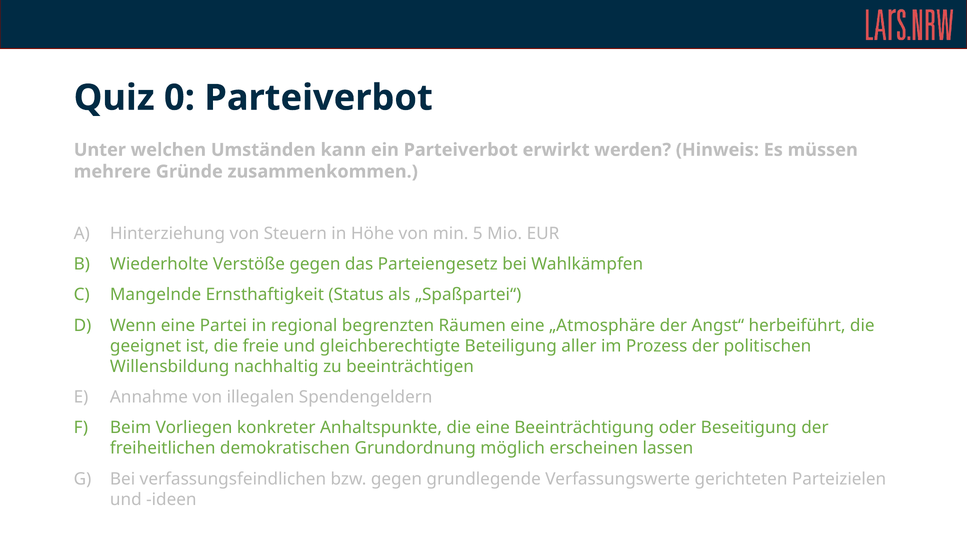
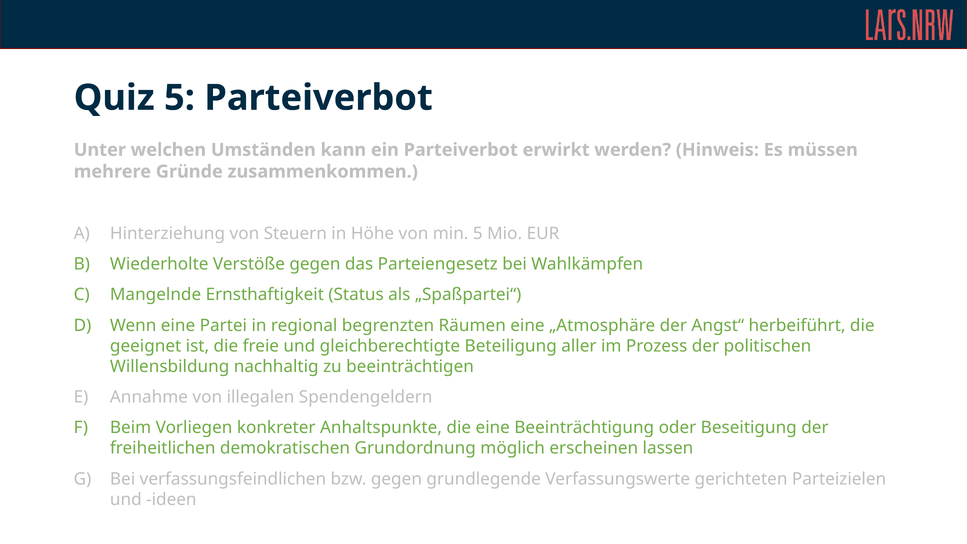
Quiz 0: 0 -> 5
